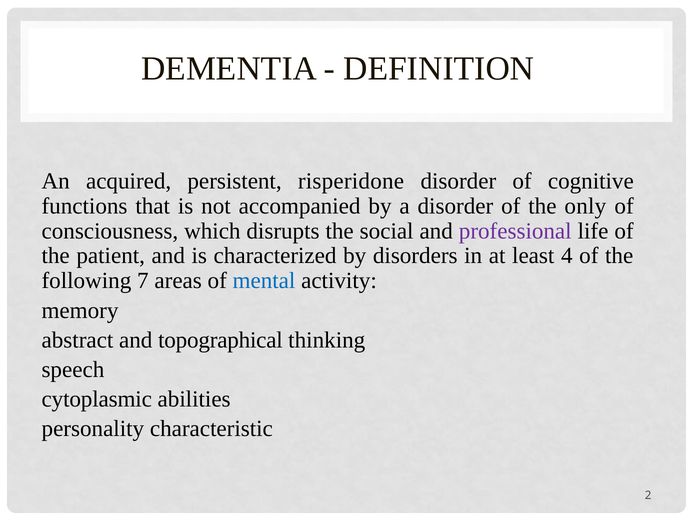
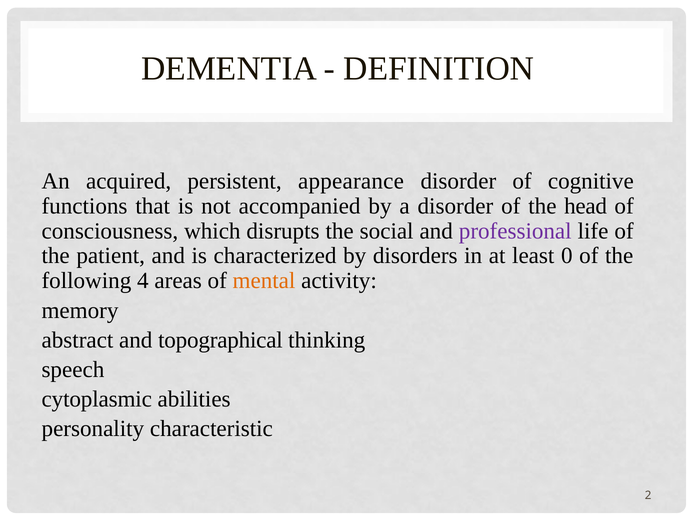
risperidone: risperidone -> appearance
only: only -> head
4: 4 -> 0
7: 7 -> 4
mental colour: blue -> orange
